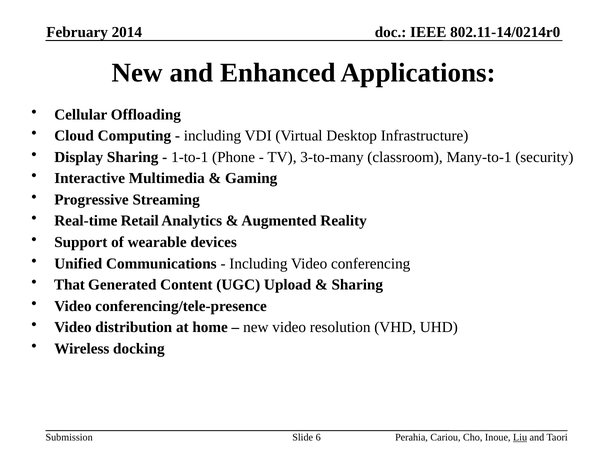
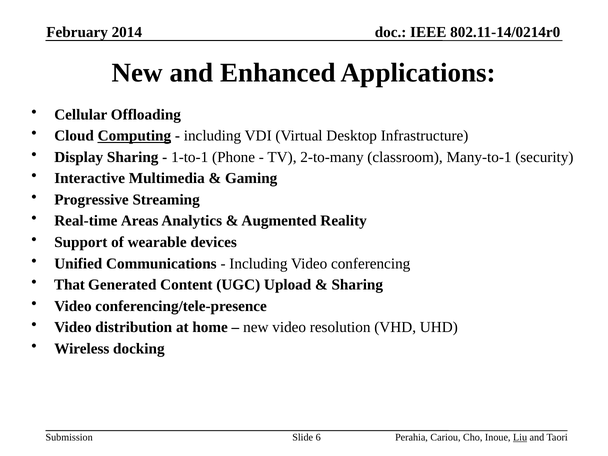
Computing underline: none -> present
3-to-many: 3-to-many -> 2-to-many
Retail: Retail -> Areas
